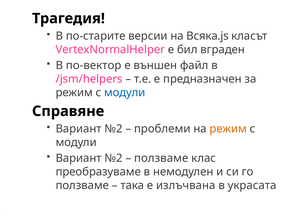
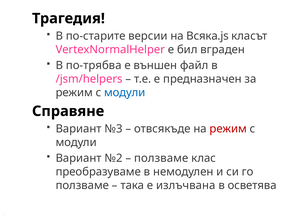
по-вектор: по-вектор -> по-трябва
№2 at (114, 129): №2 -> №3
проблеми: проблеми -> отвсякъде
режим at (228, 129) colour: orange -> red
украсата: украсата -> осветява
